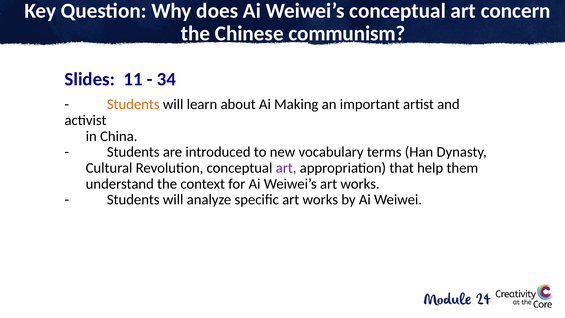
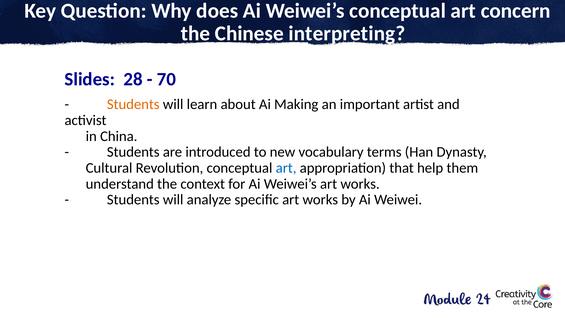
communism: communism -> interpreting
11: 11 -> 28
34: 34 -> 70
art at (286, 168) colour: purple -> blue
